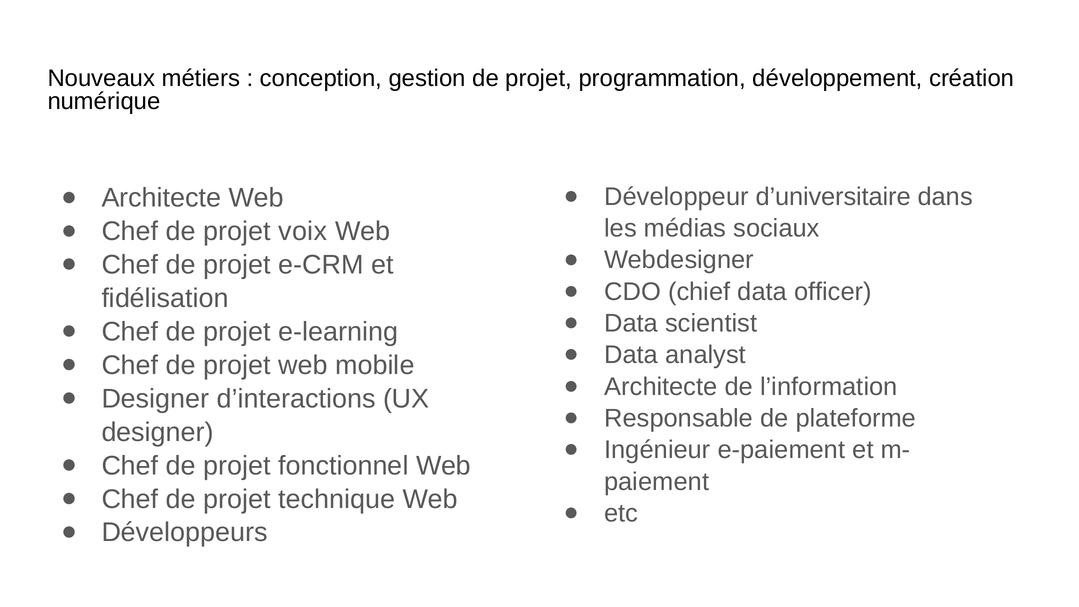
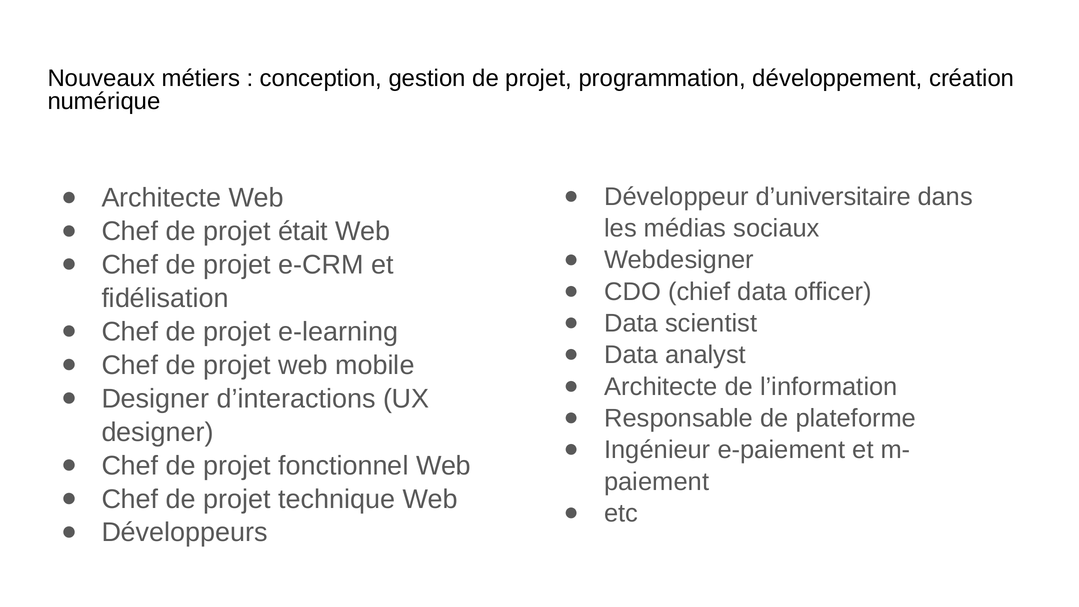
voix: voix -> était
